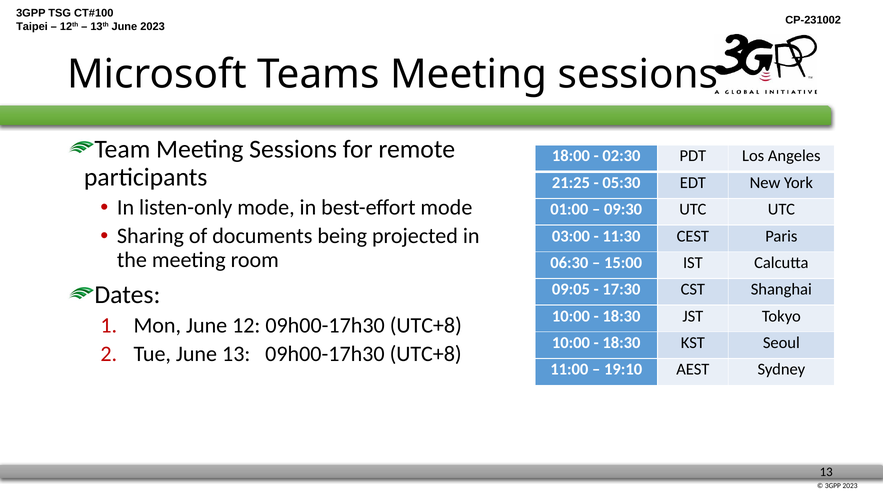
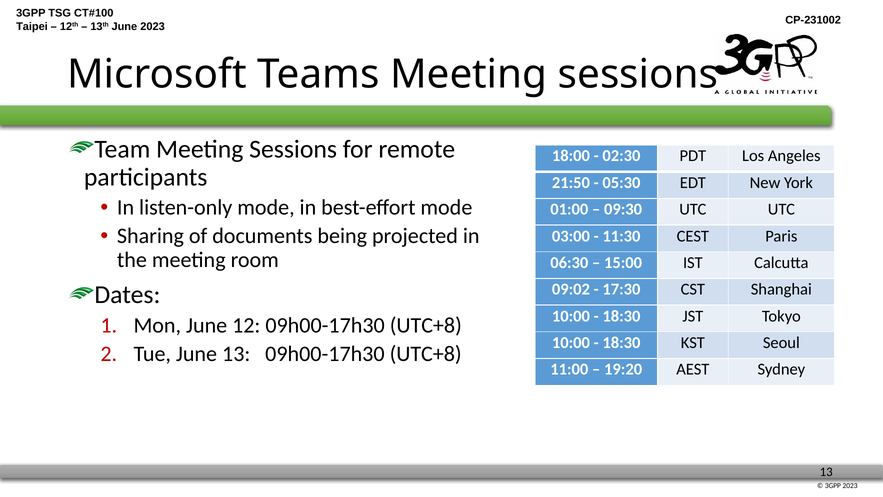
21:25: 21:25 -> 21:50
09:05: 09:05 -> 09:02
19:10: 19:10 -> 19:20
